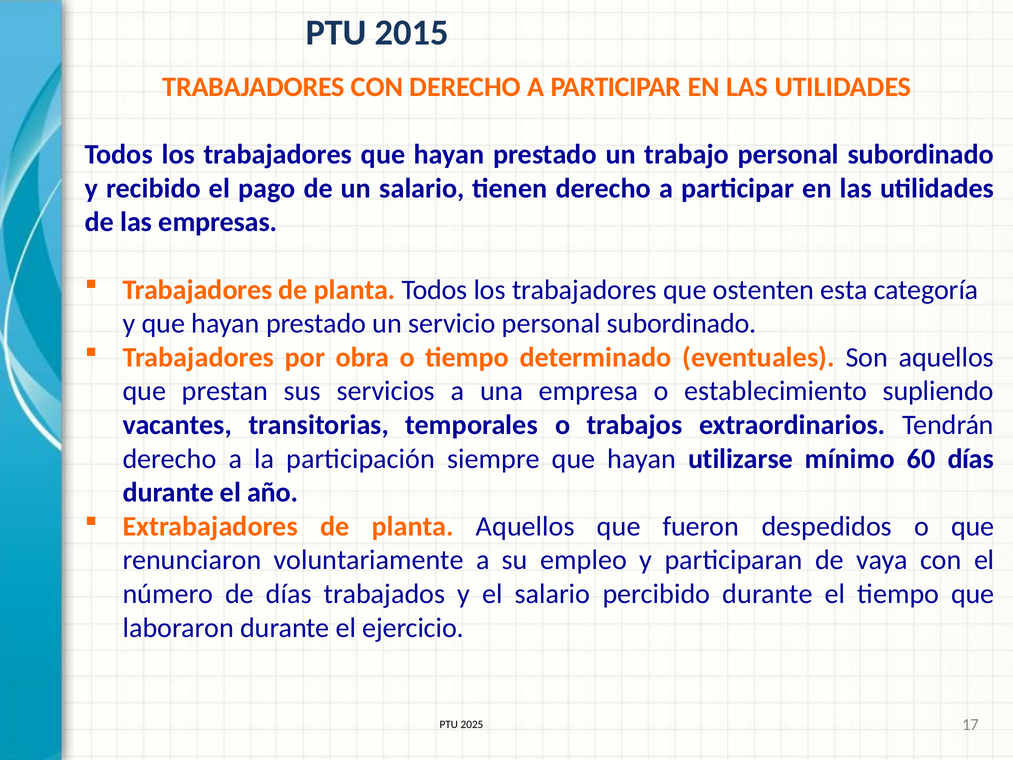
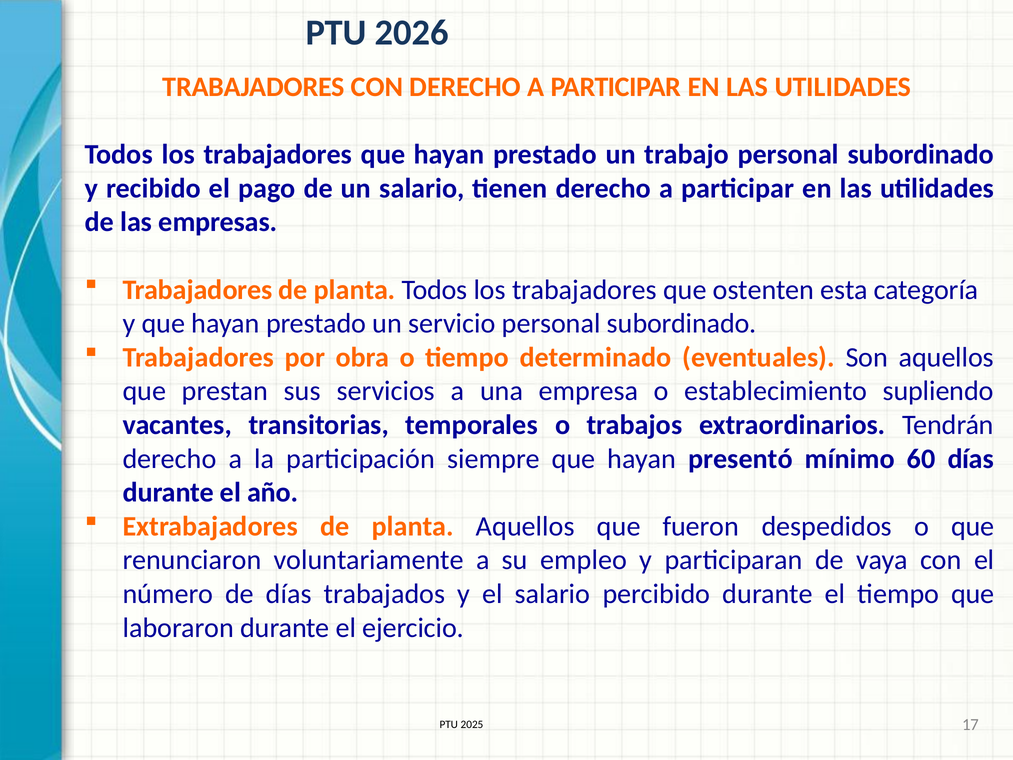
2015: 2015 -> 2026
utilizarse: utilizarse -> presentó
